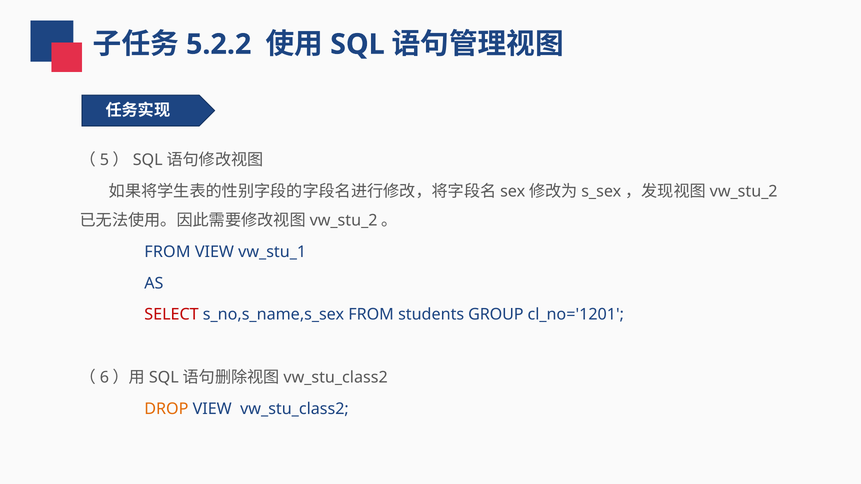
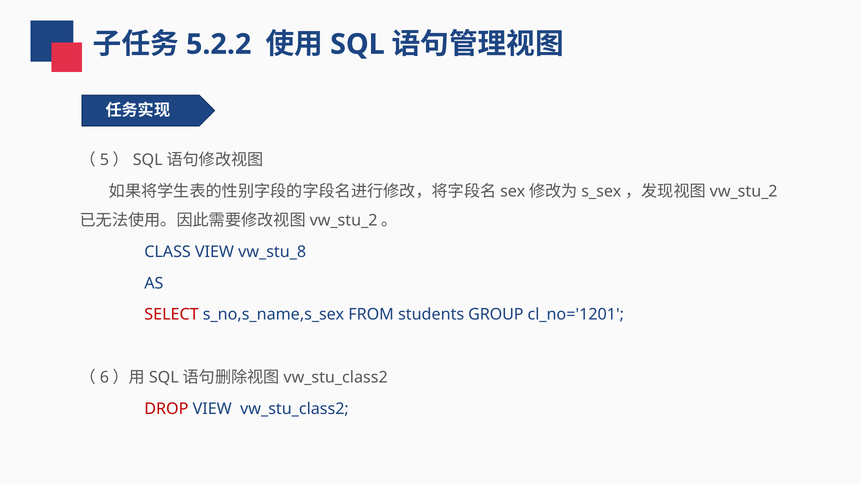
FROM at (167, 252): FROM -> CLASS
vw_stu_1: vw_stu_1 -> vw_stu_8
DROP colour: orange -> red
